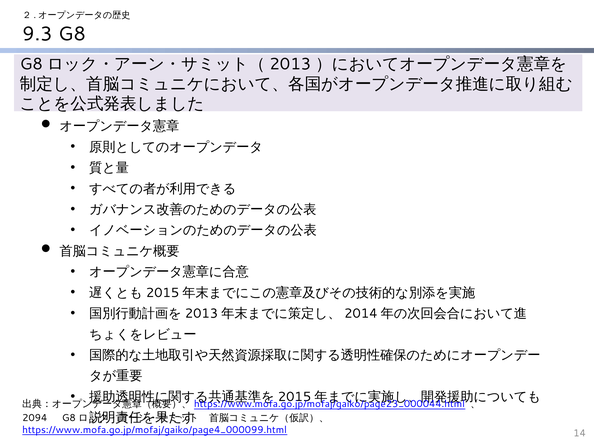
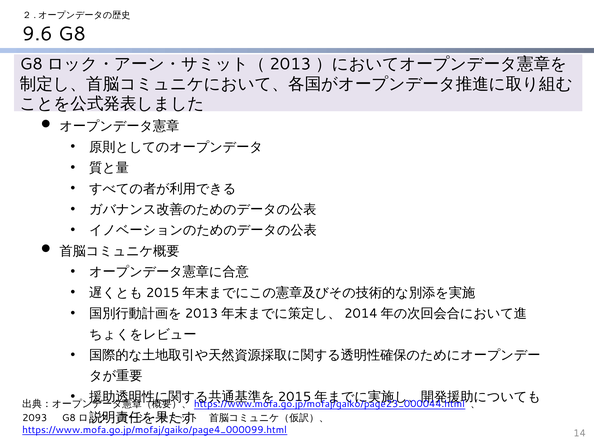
9.3: 9.3 -> 9.6
2094: 2094 -> 2093
